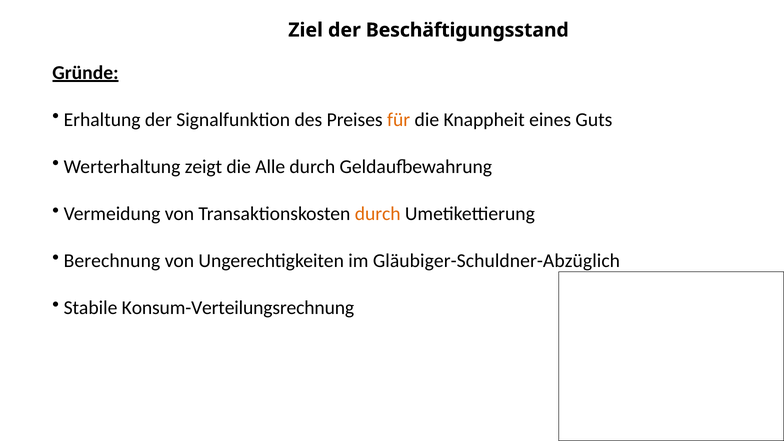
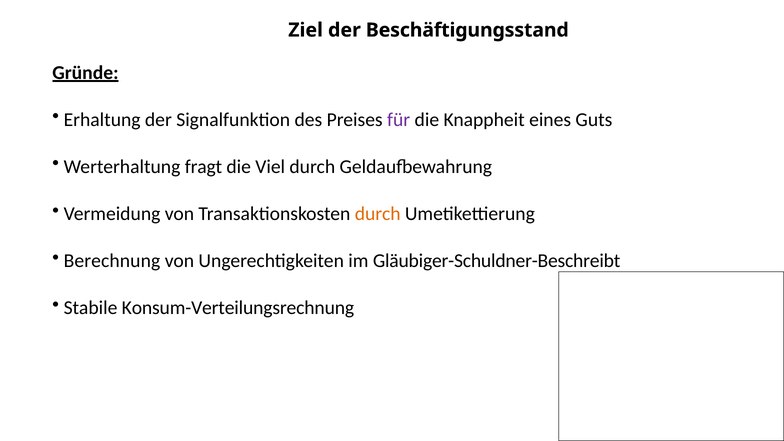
für colour: orange -> purple
zeigt: zeigt -> fragt
Alle: Alle -> Viel
Gläubiger-Schuldner-Abzüglich: Gläubiger-Schuldner-Abzüglich -> Gläubiger-Schuldner-Beschreibt
